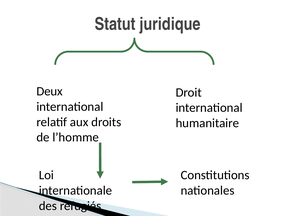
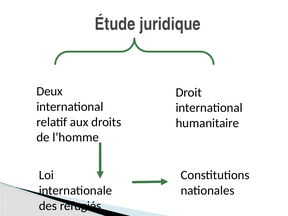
Statut: Statut -> Étude
